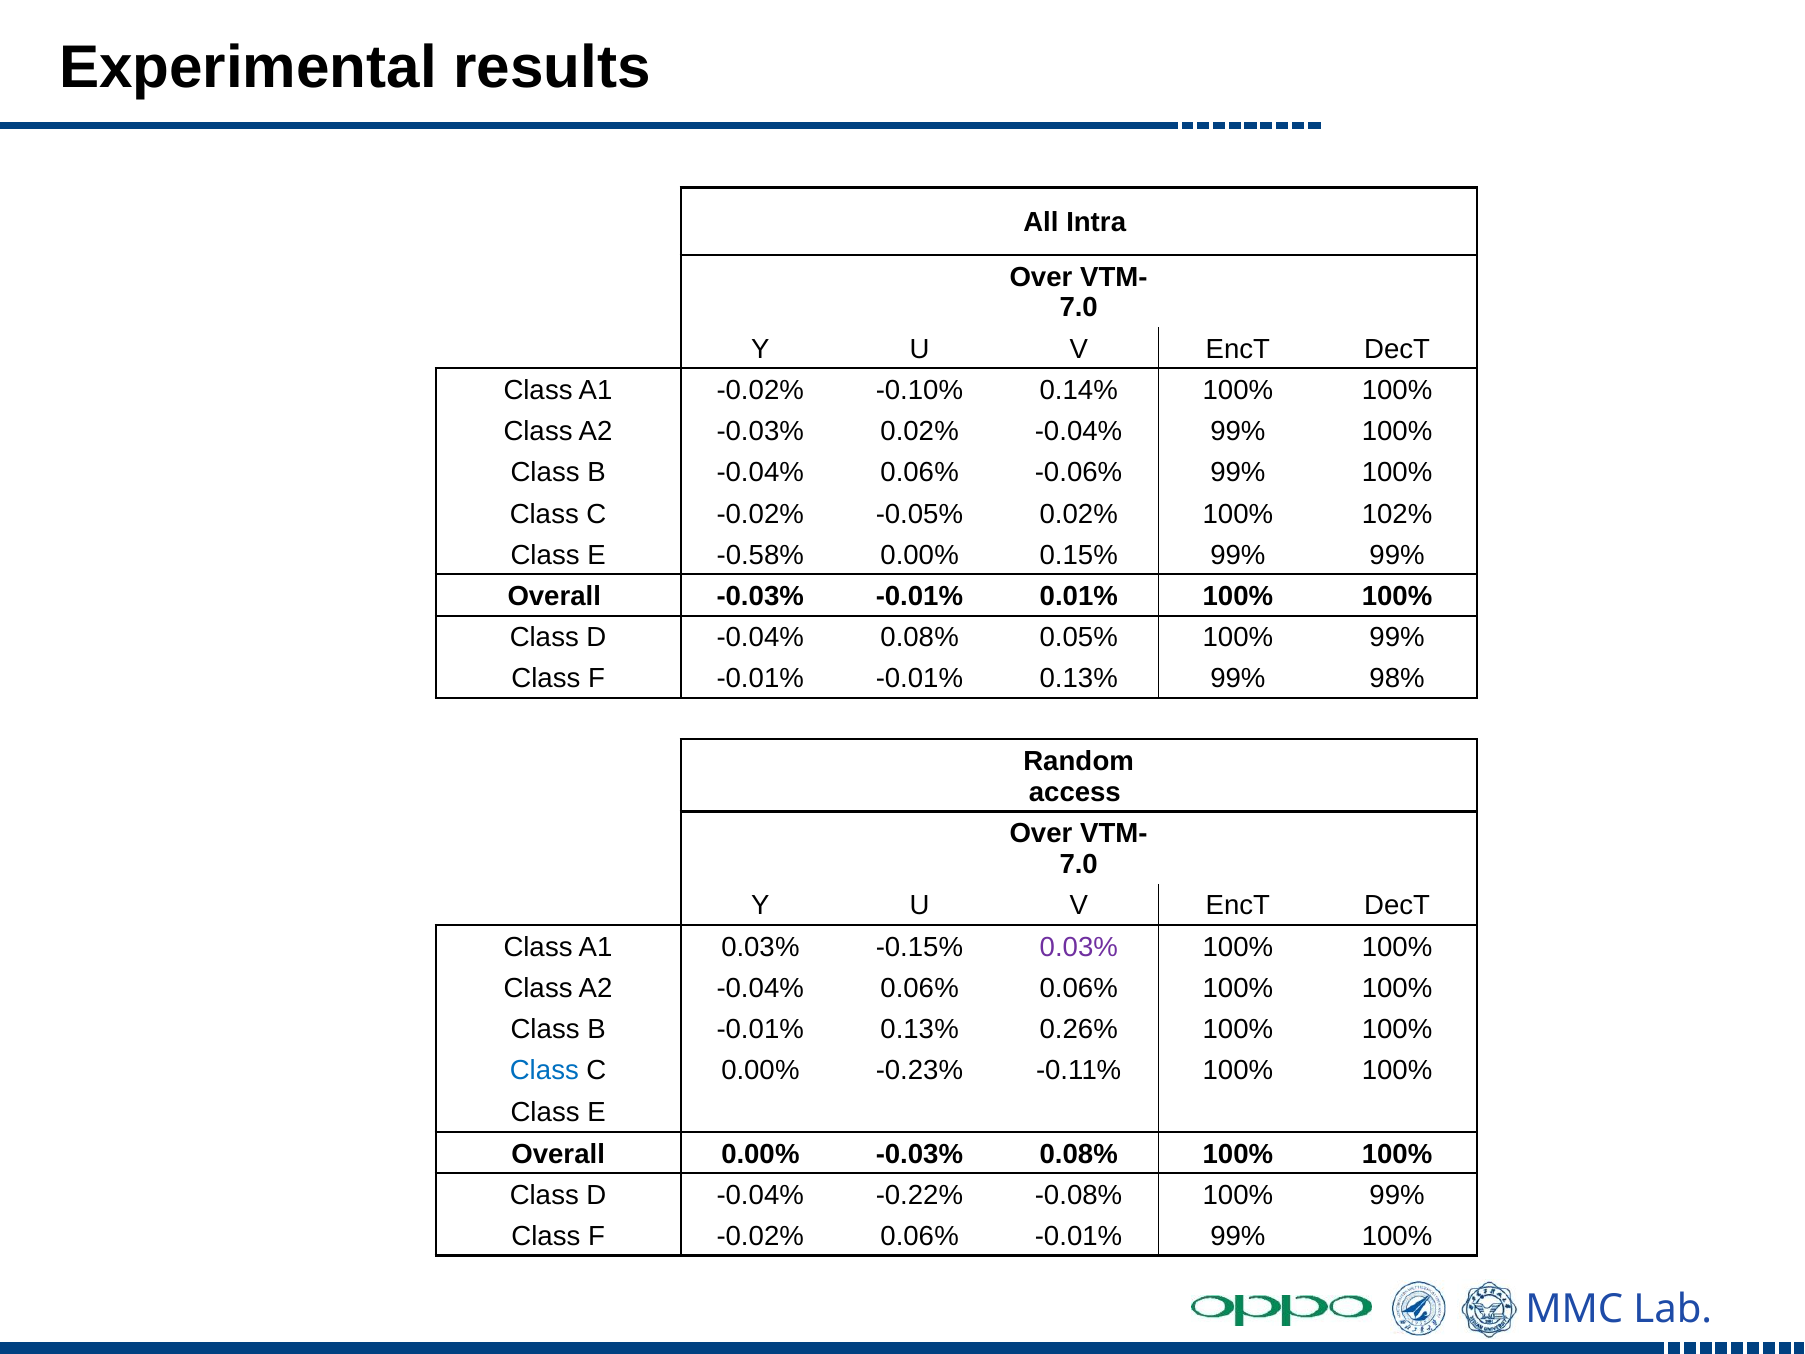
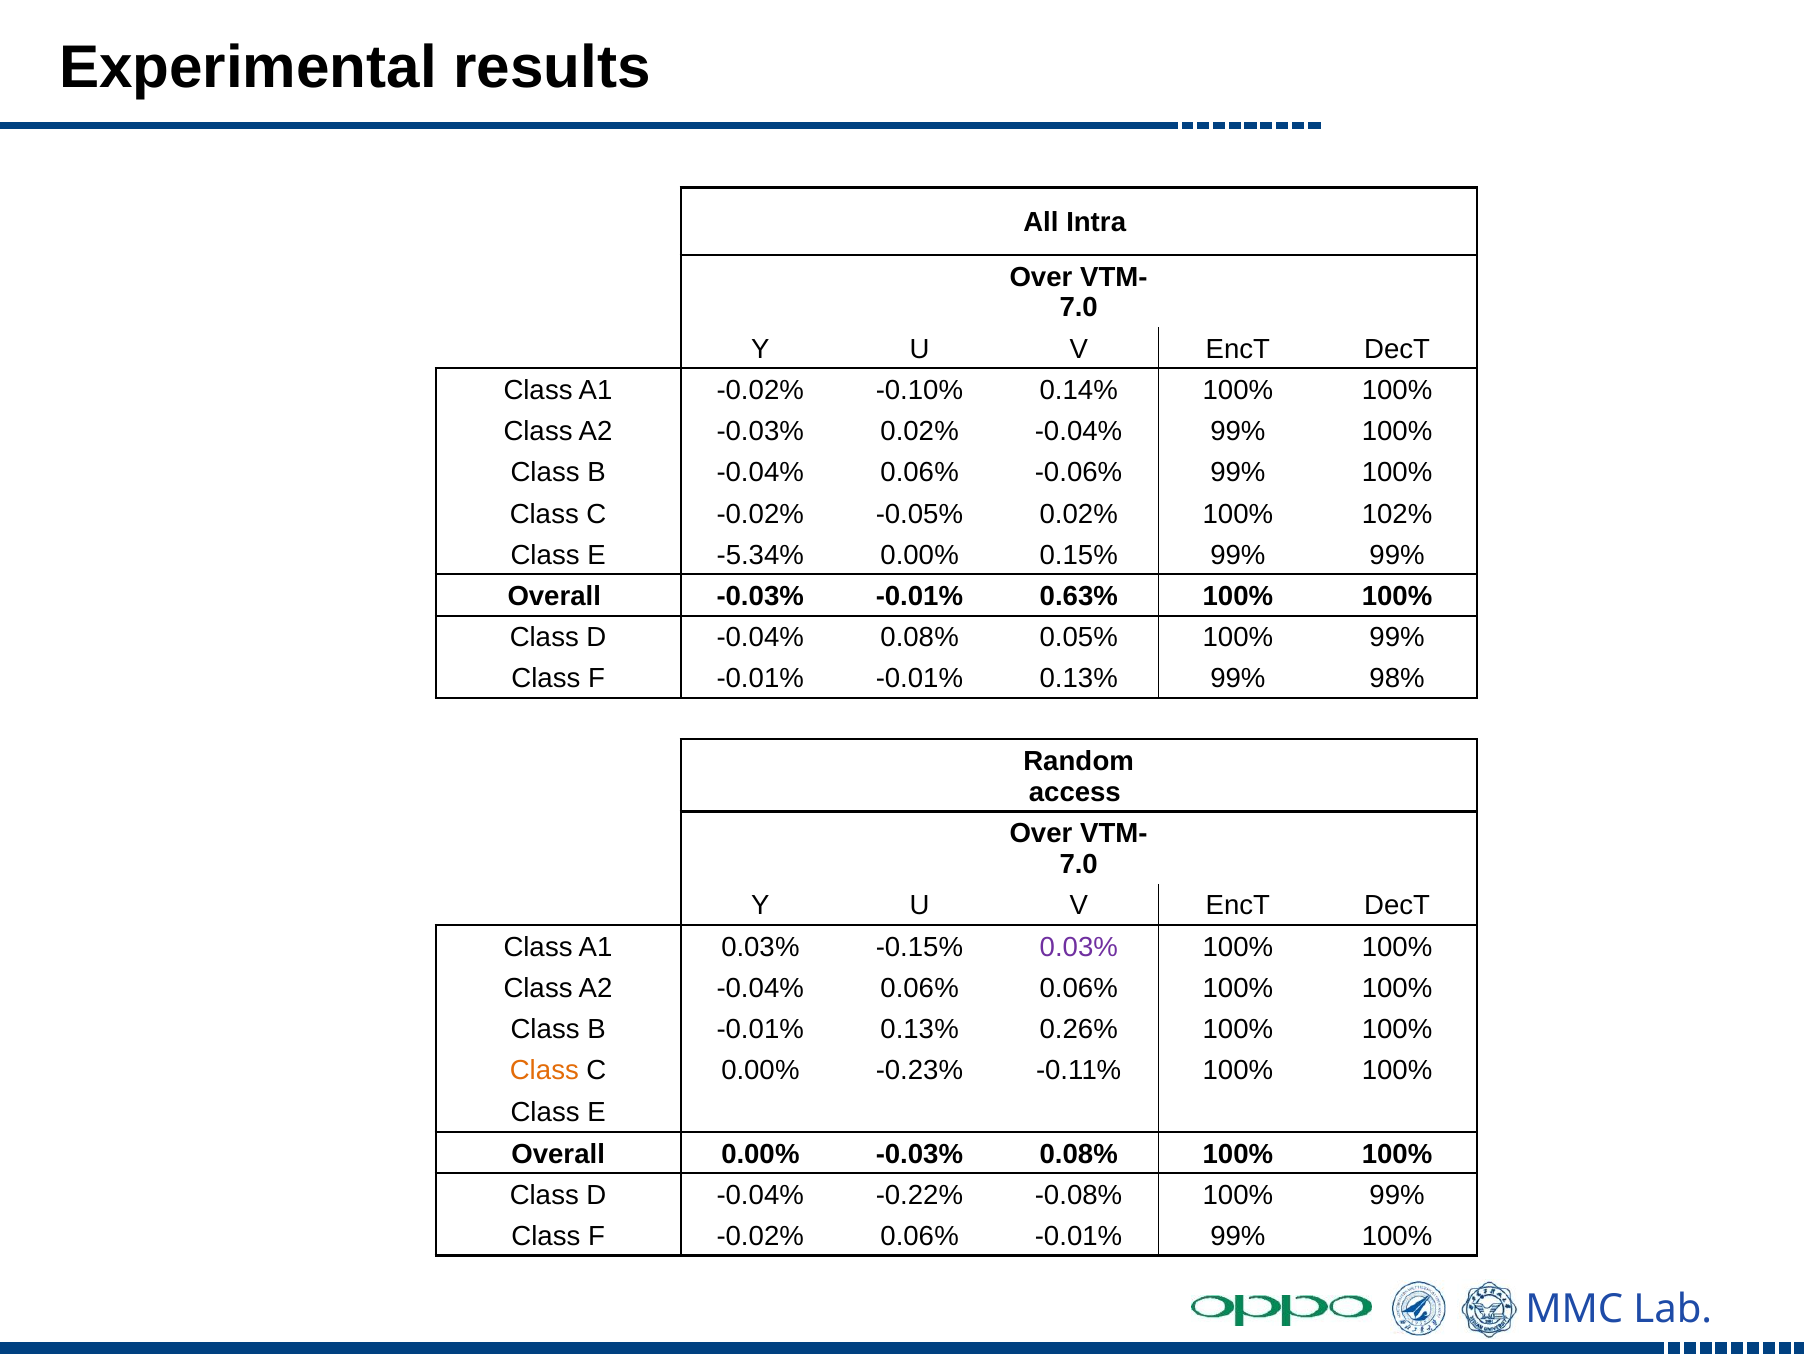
-0.58%: -0.58% -> -5.34%
0.01%: 0.01% -> 0.63%
Class at (544, 1071) colour: blue -> orange
